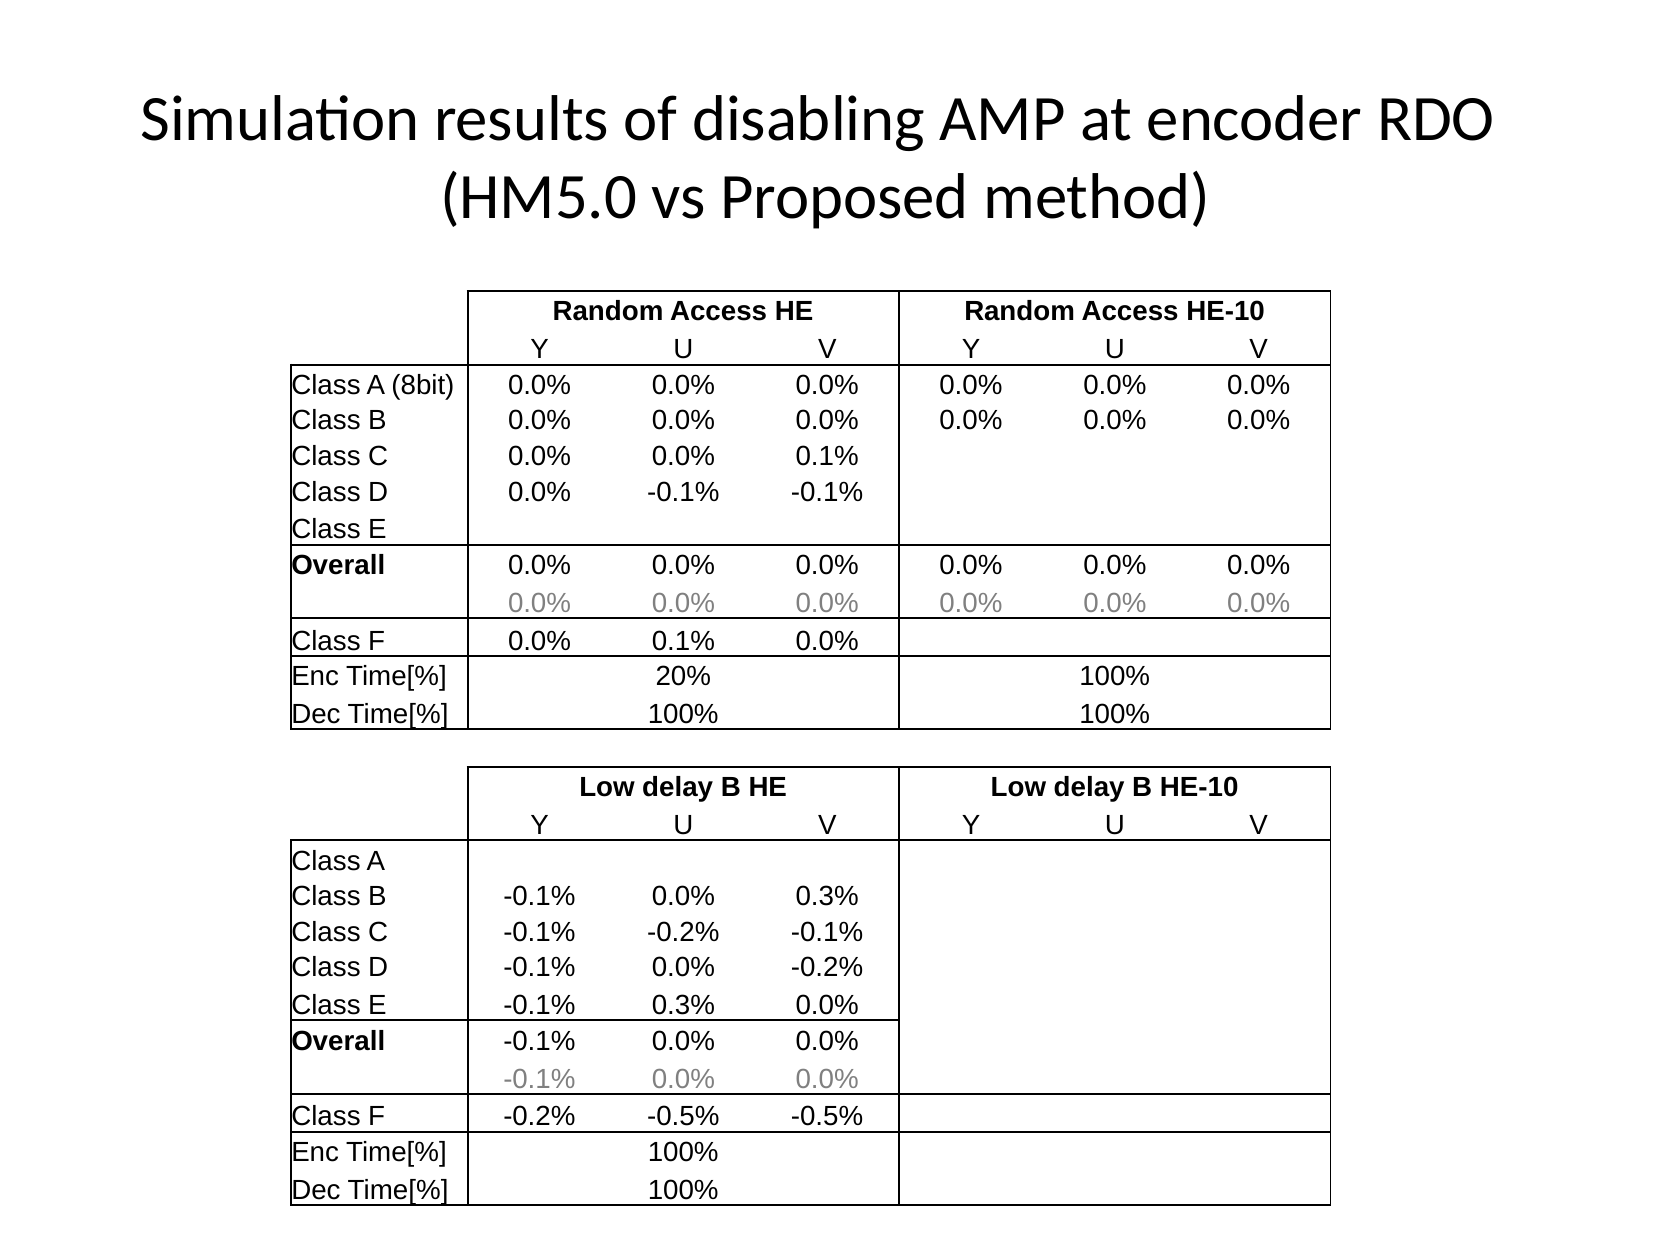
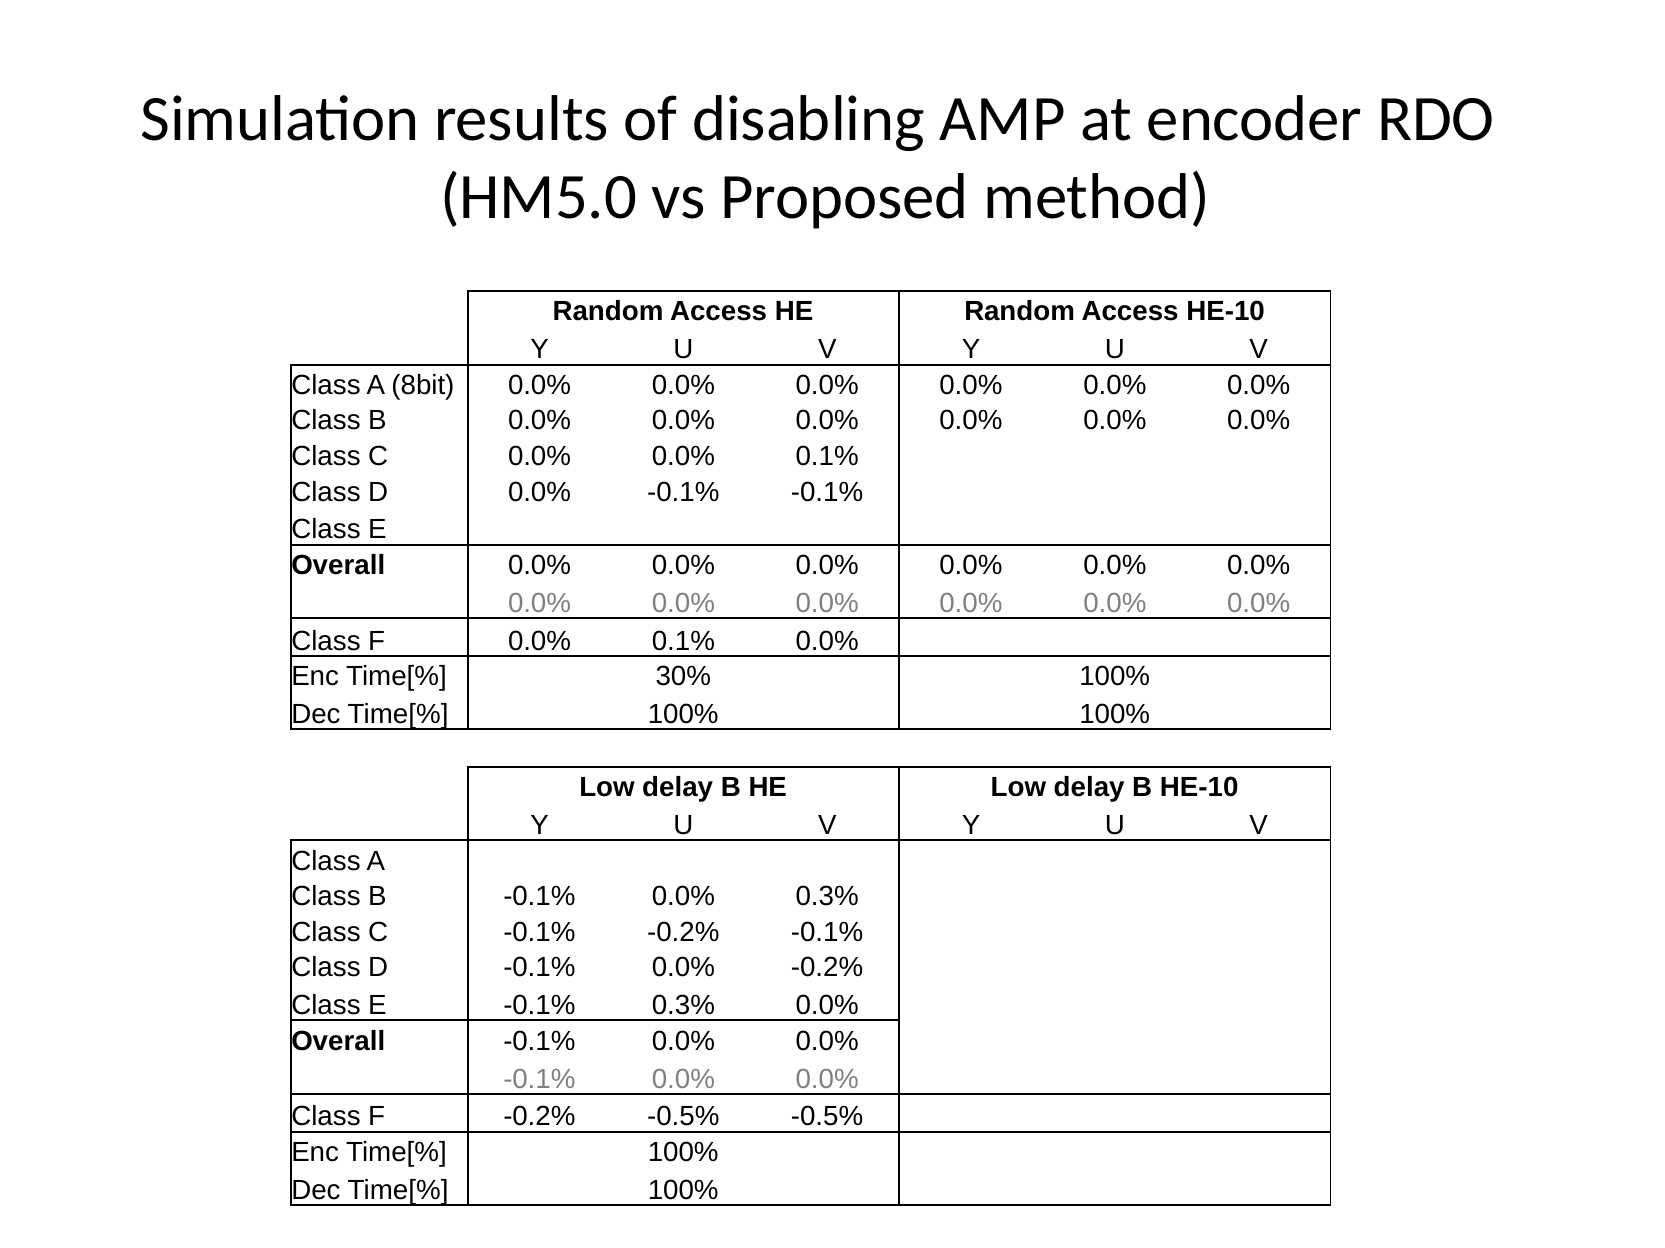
20%: 20% -> 30%
